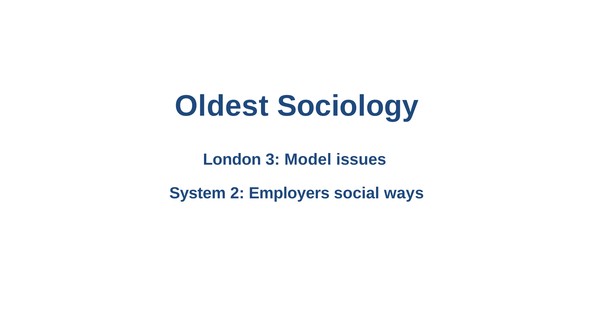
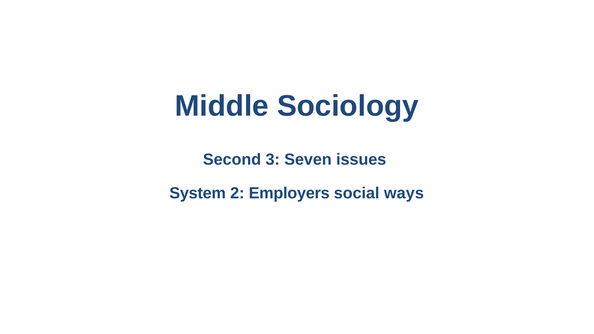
Oldest: Oldest -> Middle
London: London -> Second
Model: Model -> Seven
